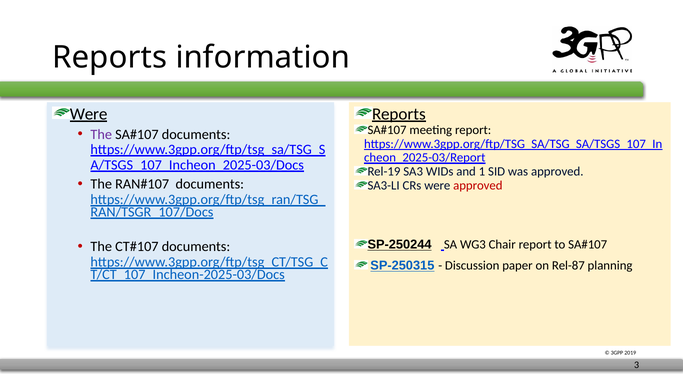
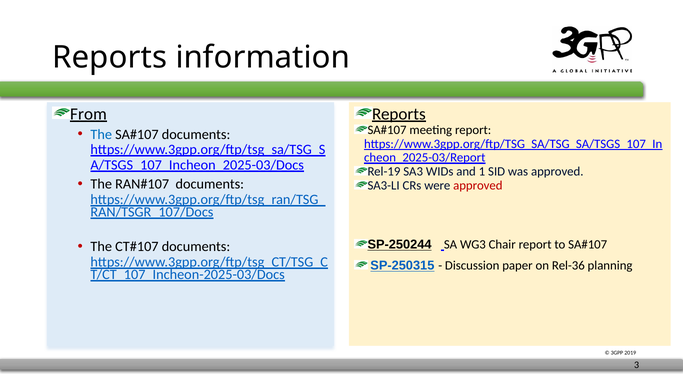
Were at (89, 114): Were -> From
The at (101, 134) colour: purple -> blue
Rel-87: Rel-87 -> Rel-36
